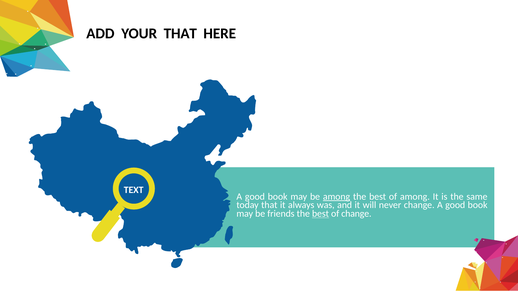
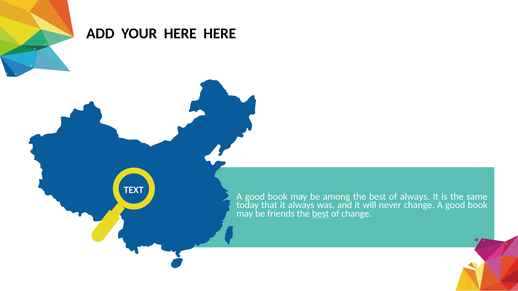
YOUR THAT: THAT -> HERE
among at (337, 197) underline: present -> none
of among: among -> always
